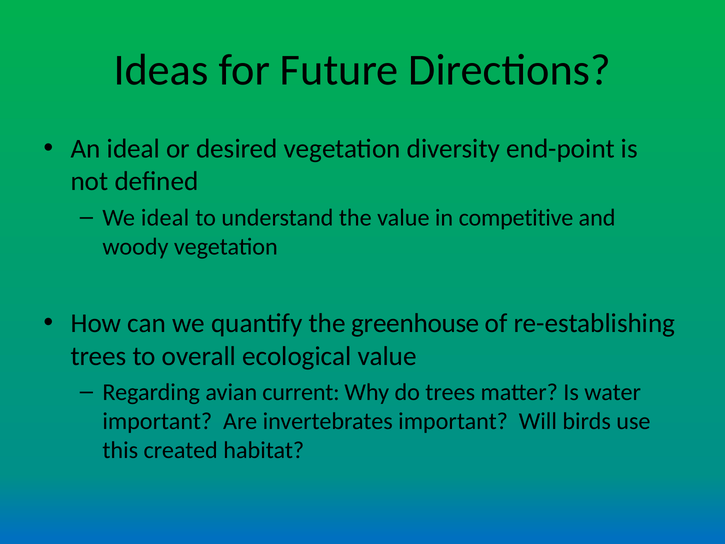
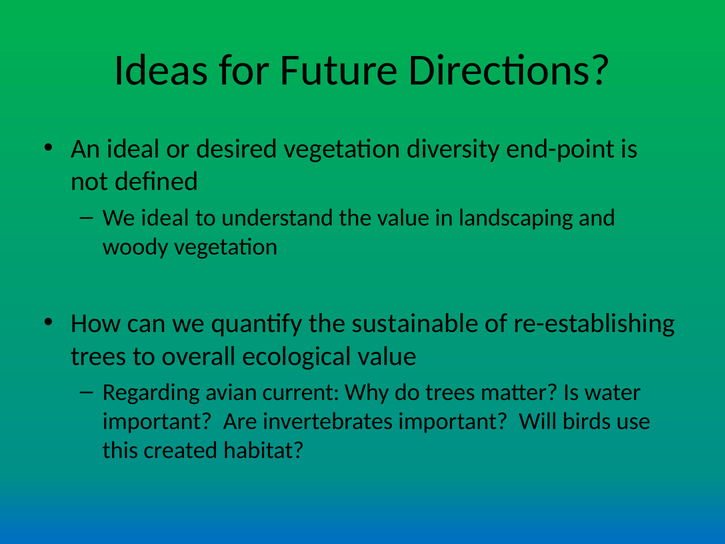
competitive: competitive -> landscaping
greenhouse: greenhouse -> sustainable
